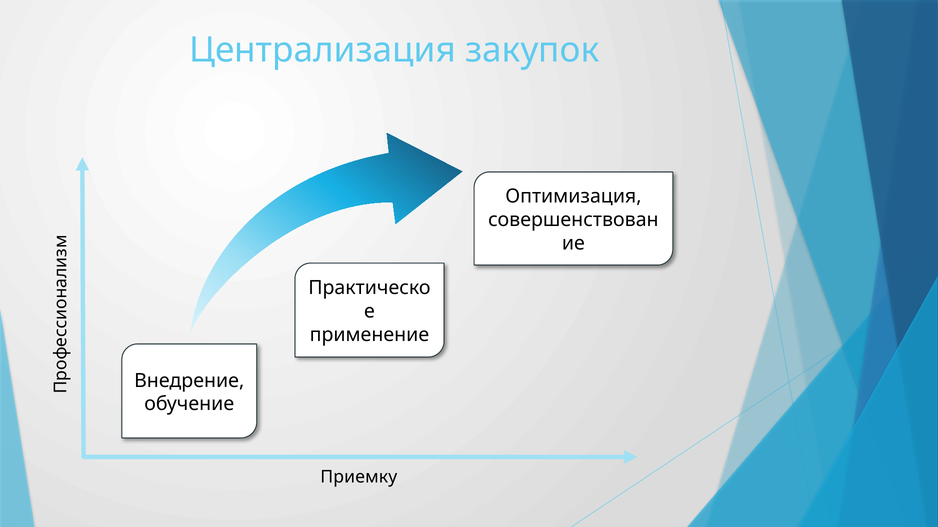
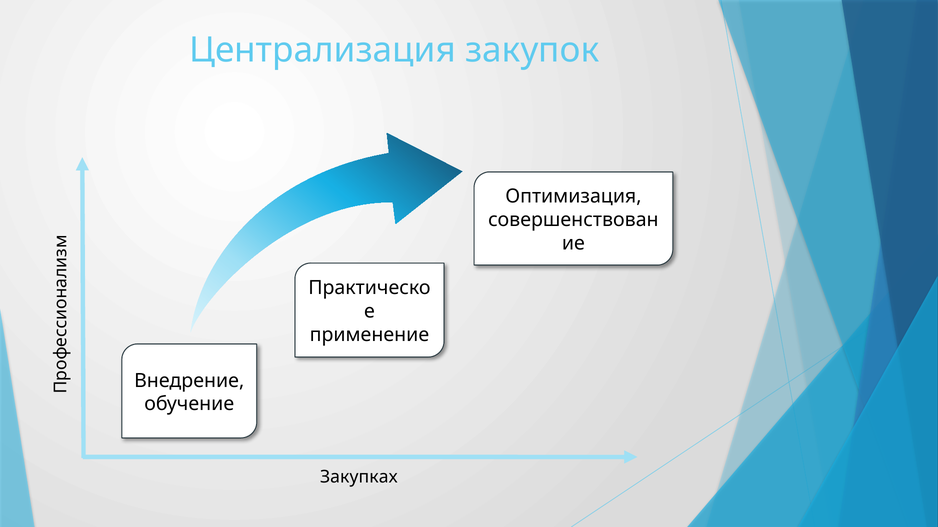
Приемку: Приемку -> Закупках
